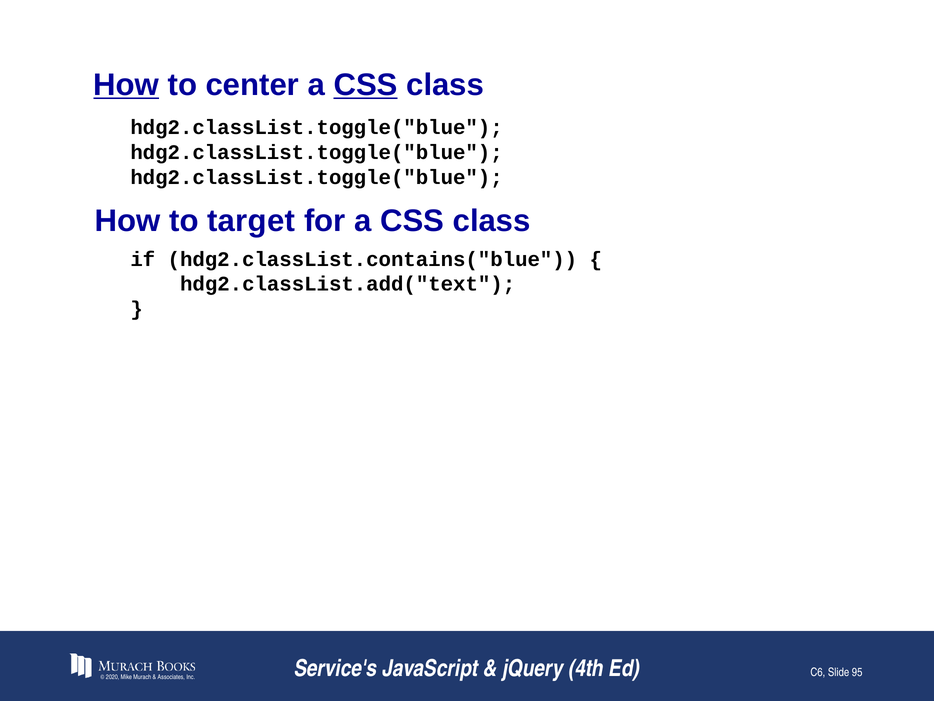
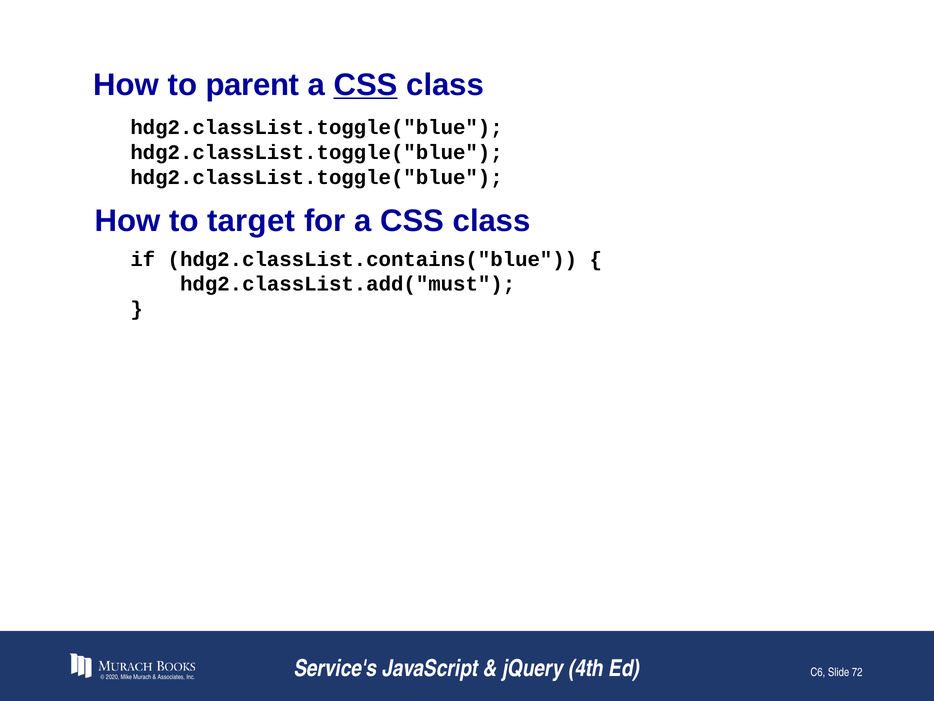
How at (126, 85) underline: present -> none
center: center -> parent
hdg2.classList.add("text: hdg2.classList.add("text -> hdg2.classList.add("must
95: 95 -> 72
